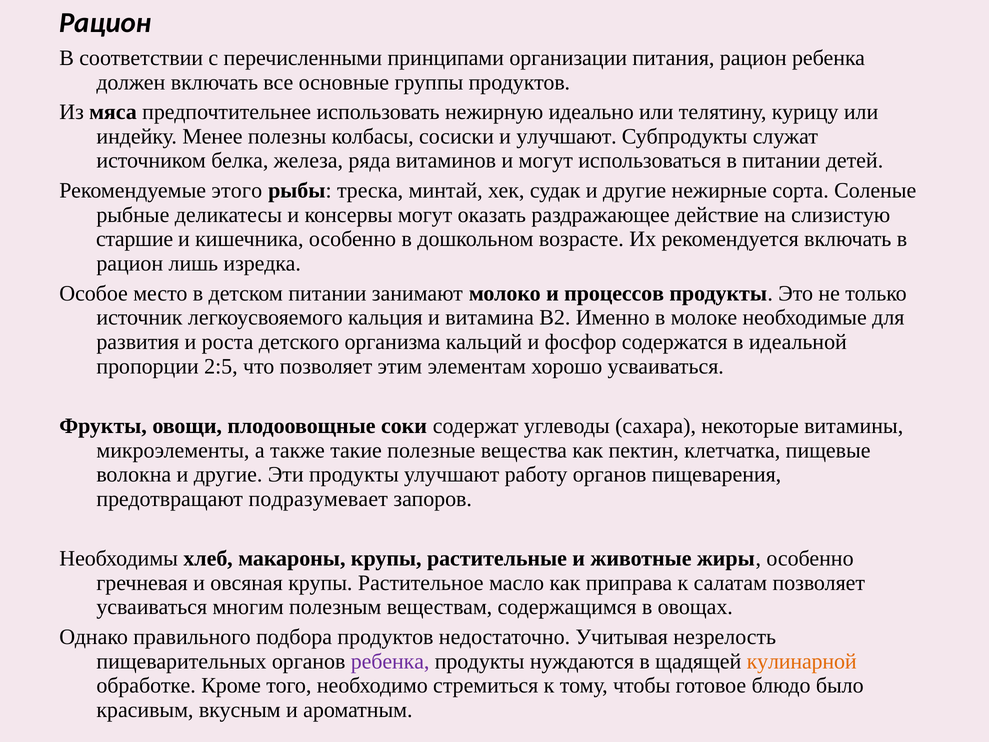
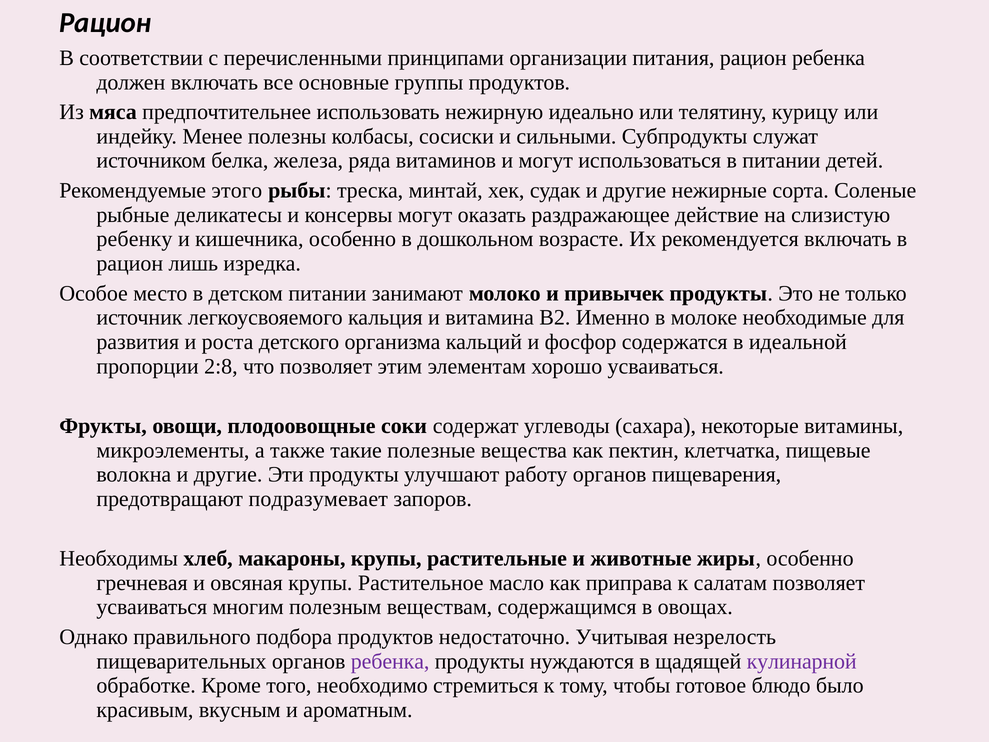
и улучшают: улучшают -> сильными
старшие: старшие -> ребенку
процессов: процессов -> привычек
2:5: 2:5 -> 2:8
кулинарной colour: orange -> purple
